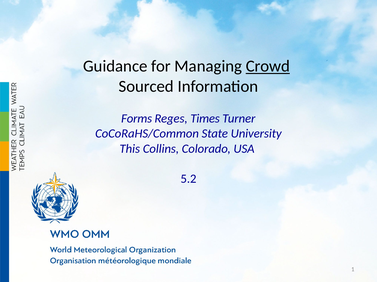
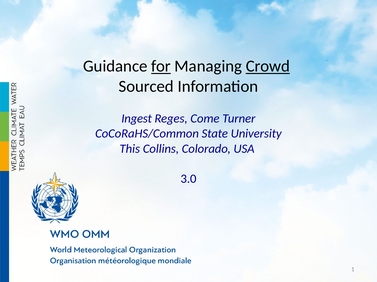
for underline: none -> present
Forms: Forms -> Ingest
Times: Times -> Come
5.2: 5.2 -> 3.0
